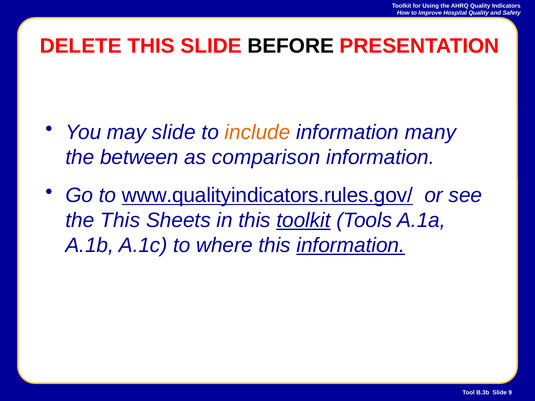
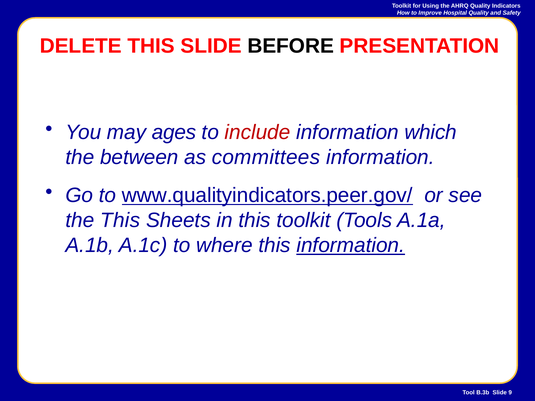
may slide: slide -> ages
include colour: orange -> red
many: many -> which
comparison: comparison -> committees
www.qualityindicators.rules.gov/: www.qualityindicators.rules.gov/ -> www.qualityindicators.peer.gov/
toolkit at (304, 220) underline: present -> none
